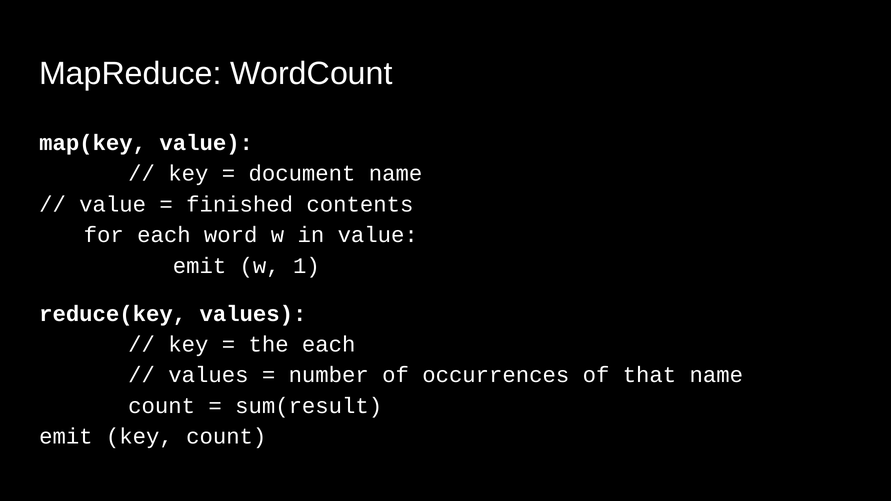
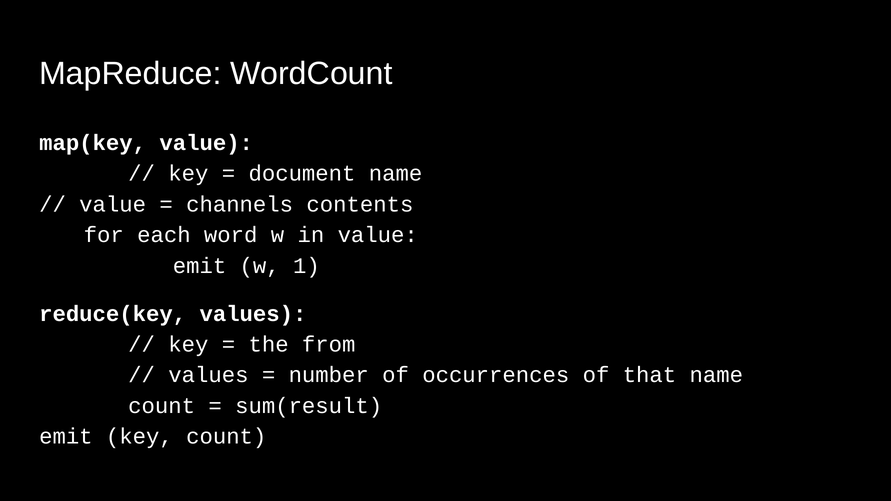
finished: finished -> channels
the each: each -> from
